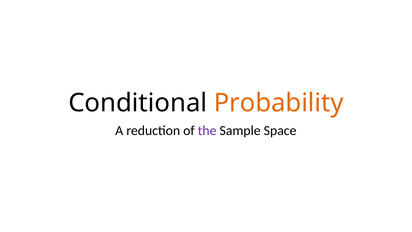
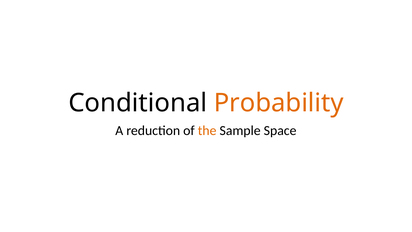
the colour: purple -> orange
